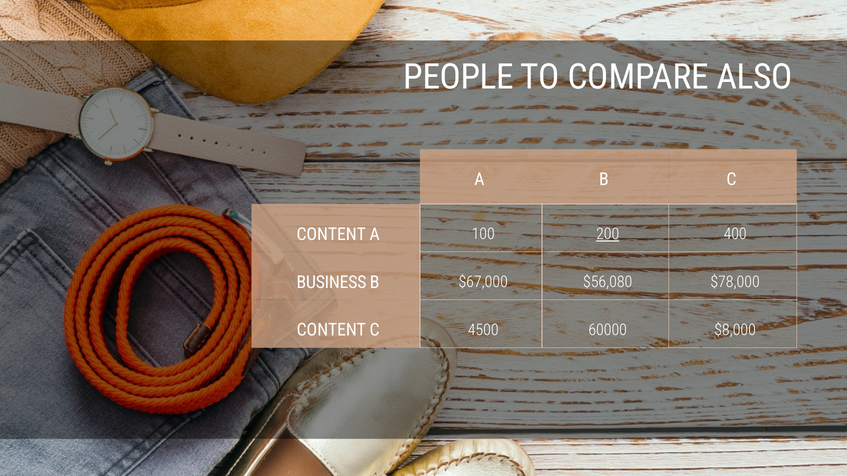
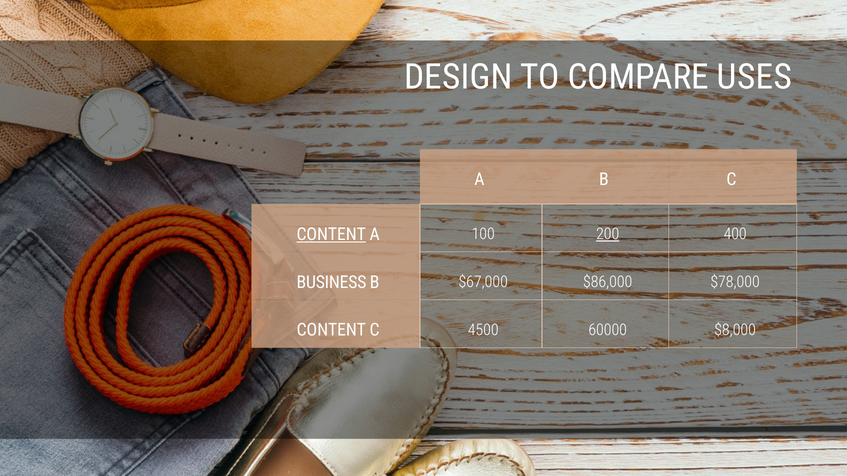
PEOPLE: PEOPLE -> DESIGN
ALSO: ALSO -> USES
CONTENT at (331, 234) underline: none -> present
$56,080: $56,080 -> $86,000
